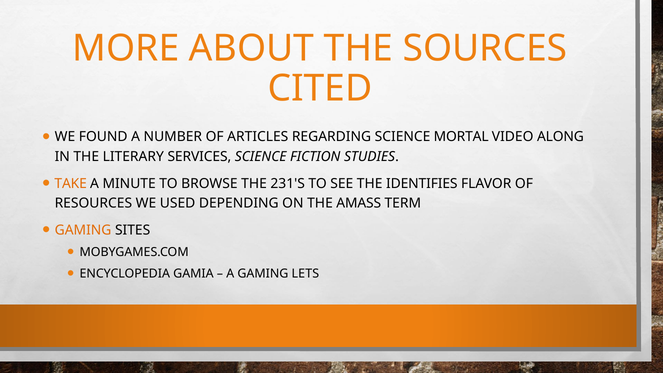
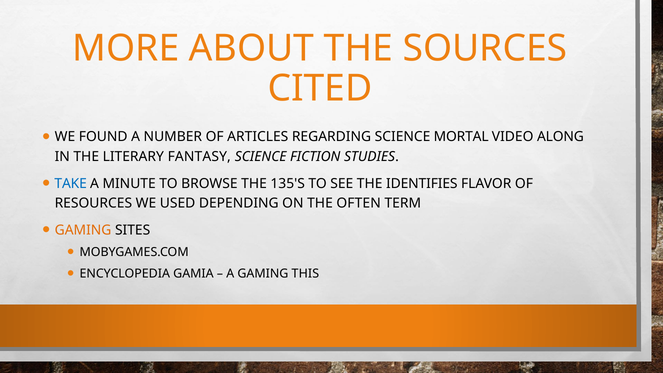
SERVICES: SERVICES -> FANTASY
TAKE colour: orange -> blue
231'S: 231'S -> 135'S
AMASS: AMASS -> OFTEN
LETS: LETS -> THIS
